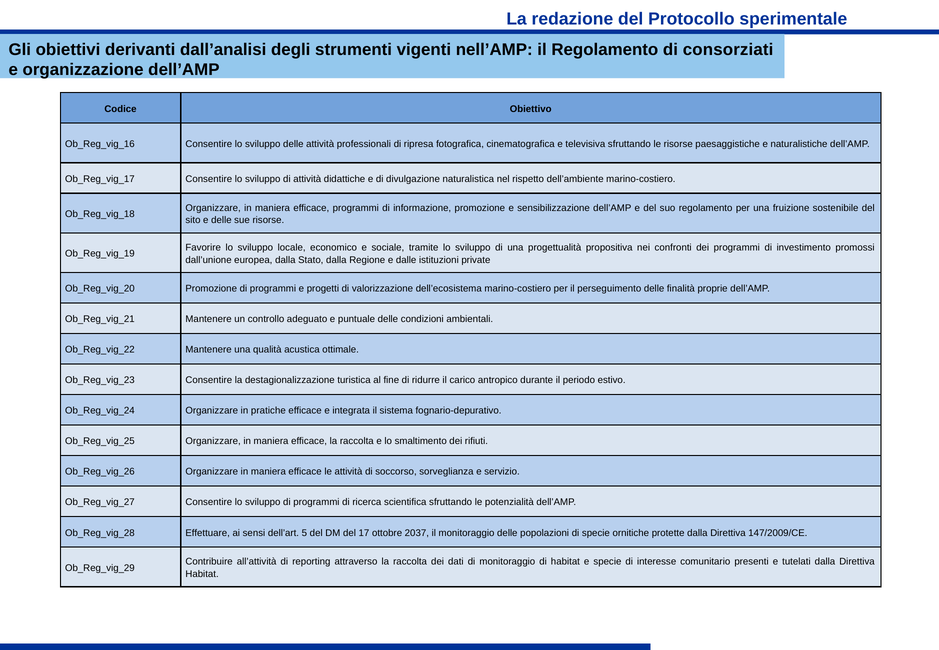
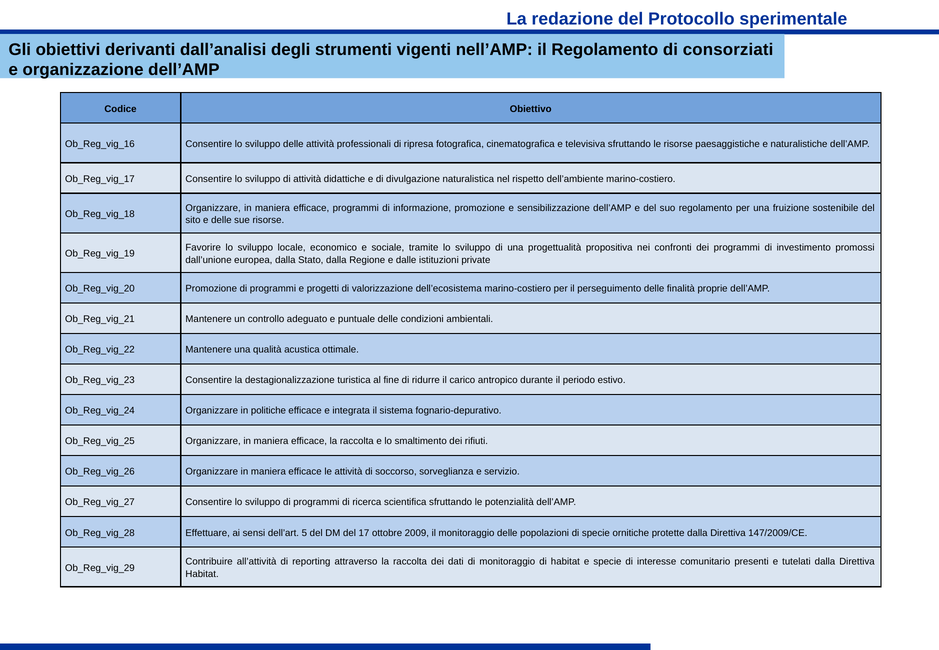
pratiche: pratiche -> politiche
2037: 2037 -> 2009
